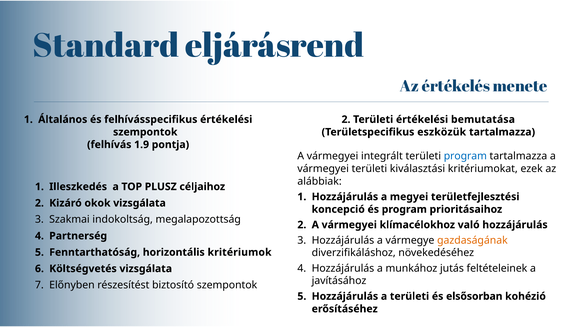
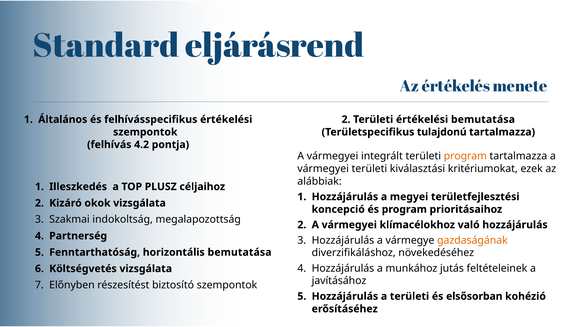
eszközük: eszközük -> tulajdonú
1.9: 1.9 -> 4.2
program at (465, 156) colour: blue -> orange
horizontális kritériumok: kritériumok -> bemutatása
